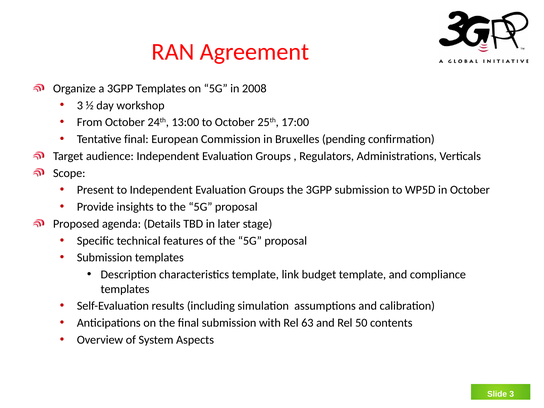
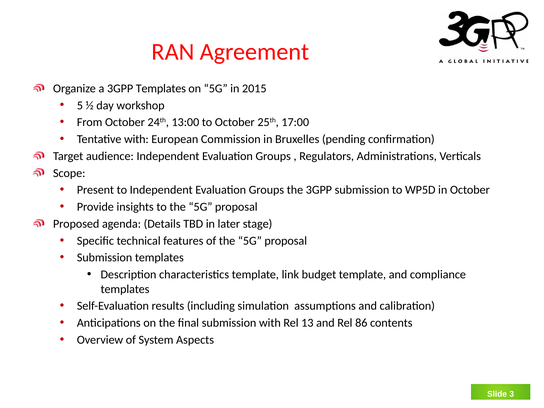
2008: 2008 -> 2015
3 at (80, 105): 3 -> 5
Tentative final: final -> with
63: 63 -> 13
50: 50 -> 86
